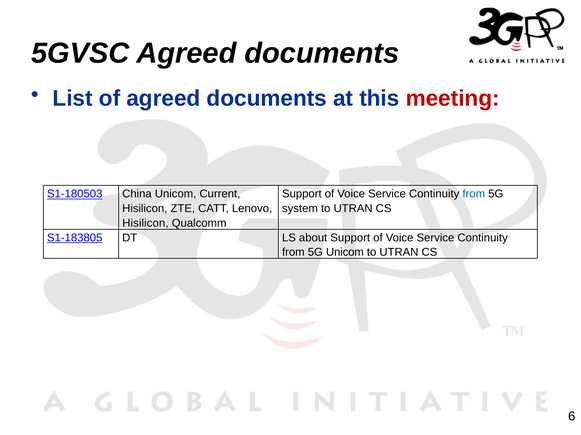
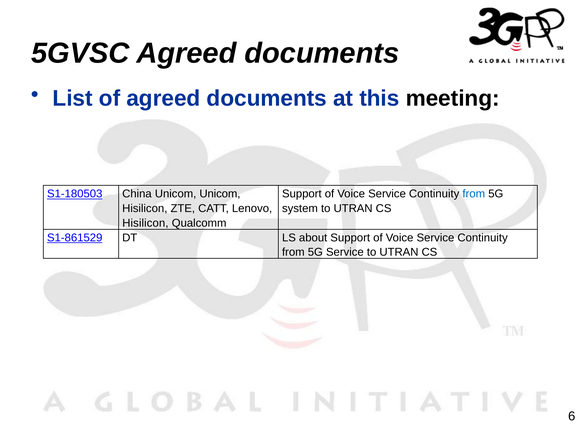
meeting colour: red -> black
Unicom Current: Current -> Unicom
S1-183805: S1-183805 -> S1-861529
5G Unicom: Unicom -> Service
